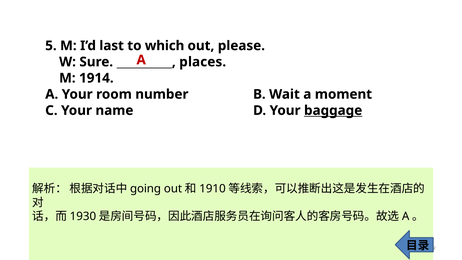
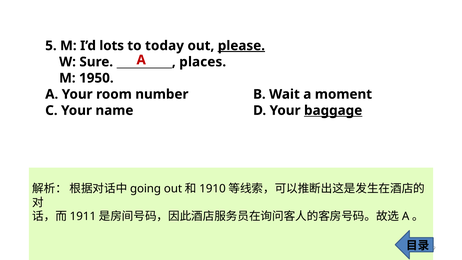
last: last -> lots
which: which -> today
please underline: none -> present
1914: 1914 -> 1950
1930: 1930 -> 1911
